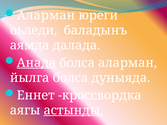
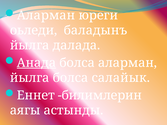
аямда at (30, 45): аямда -> йылга
дуныяда: дуныяда -> салайык
кроссвордка: кроссвордка -> билимлерин
астынды underline: present -> none
